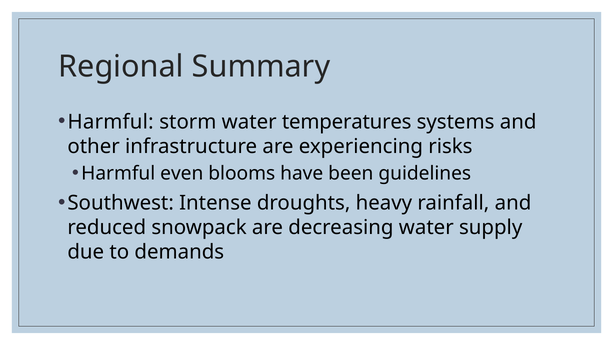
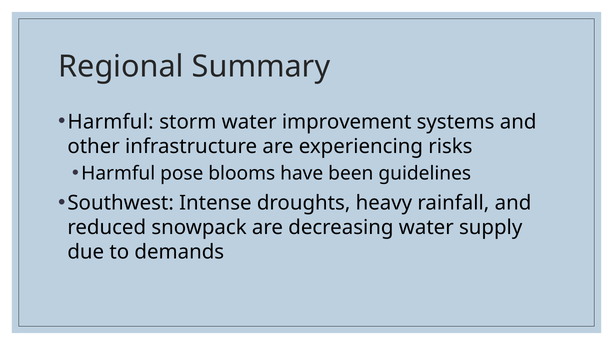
temperatures: temperatures -> improvement
even: even -> pose
